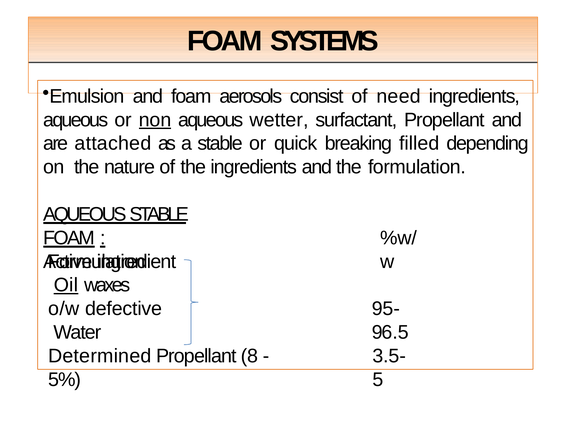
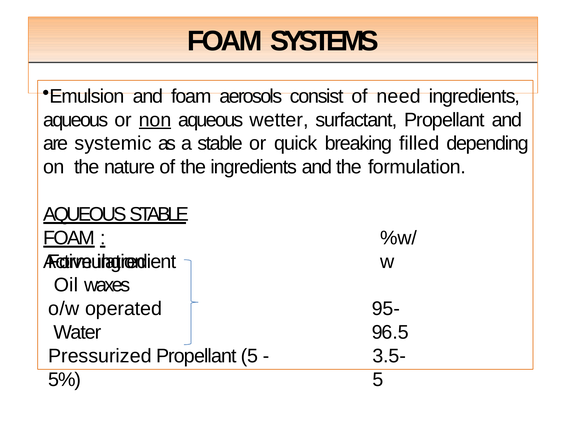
attached: attached -> systemic
Oil underline: present -> none
defective: defective -> operated
Determined: Determined -> Pressurized
Propellant 8: 8 -> 5
